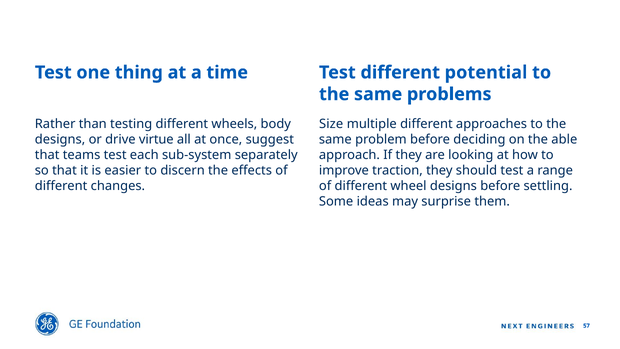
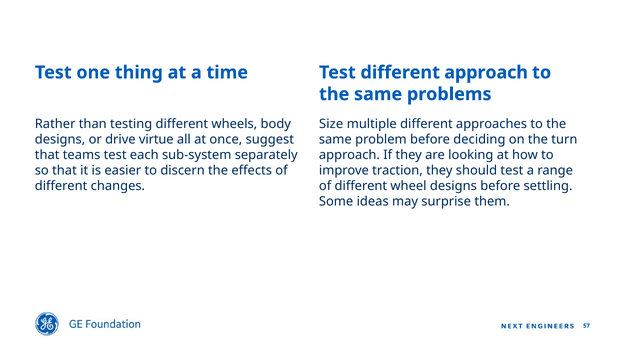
different potential: potential -> approach
able: able -> turn
